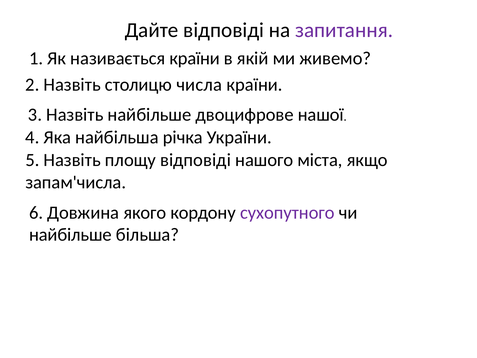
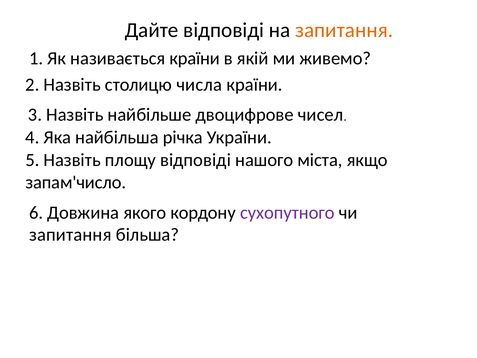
запитання at (344, 30) colour: purple -> orange
нашої: нашої -> чисел
запам'числа: запам'числа -> запам'число
найбільше at (70, 235): найбільше -> запитання
